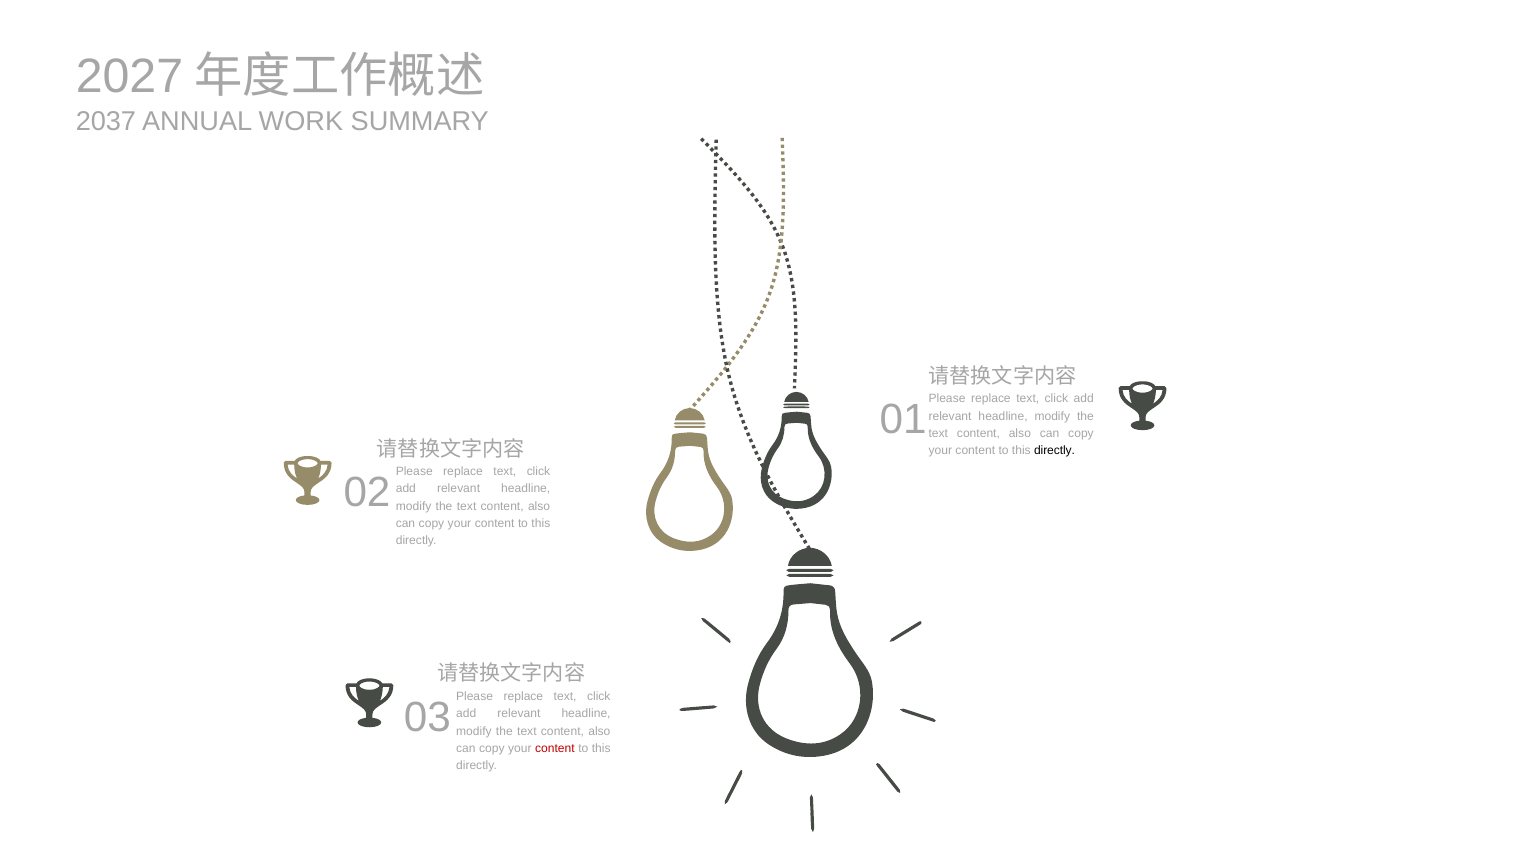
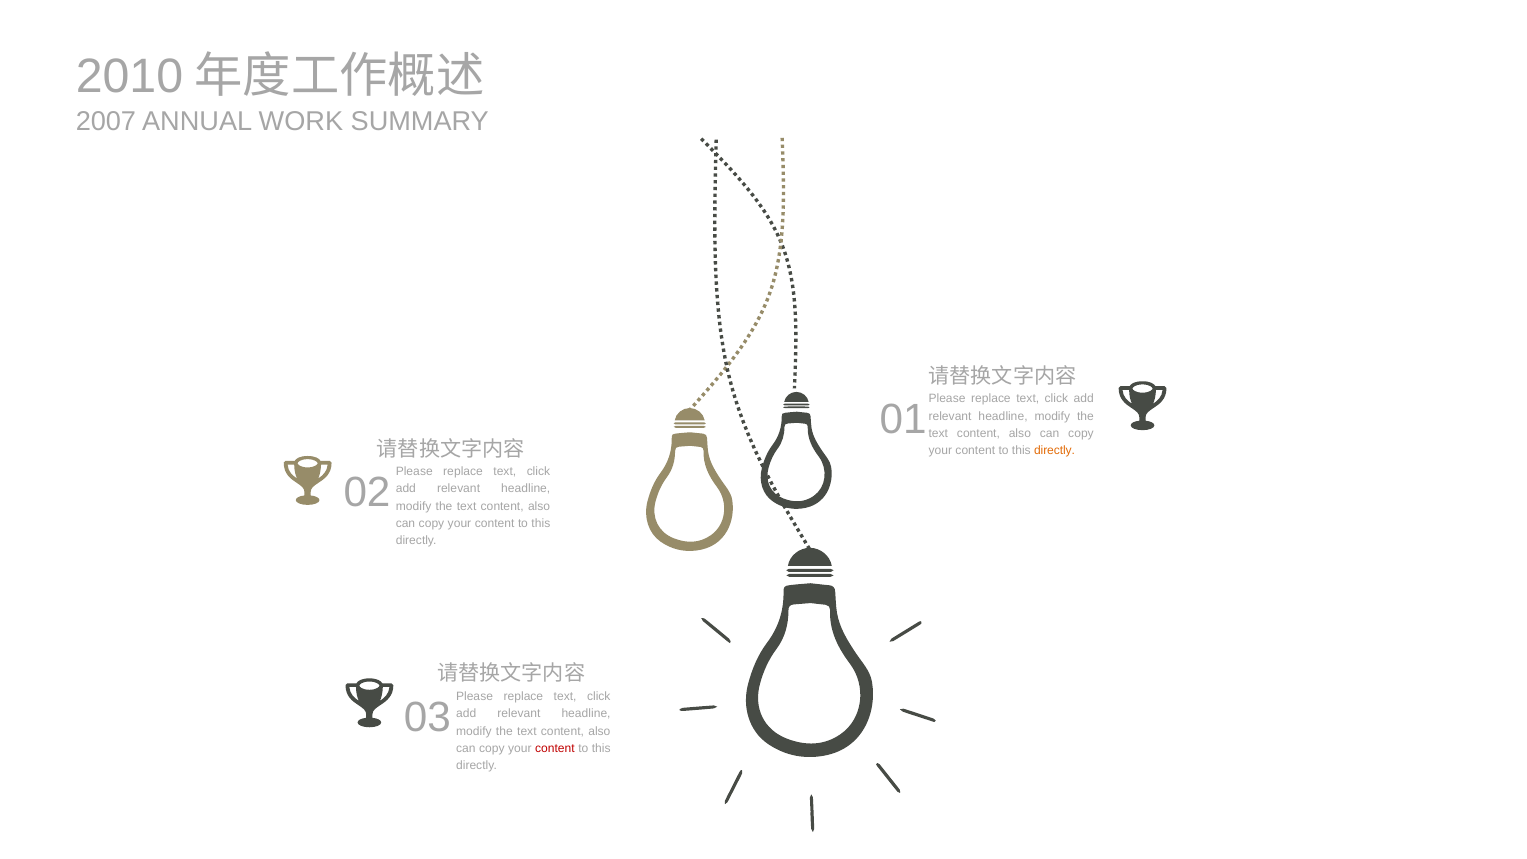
2027: 2027 -> 2010
2037: 2037 -> 2007
directly at (1054, 451) colour: black -> orange
